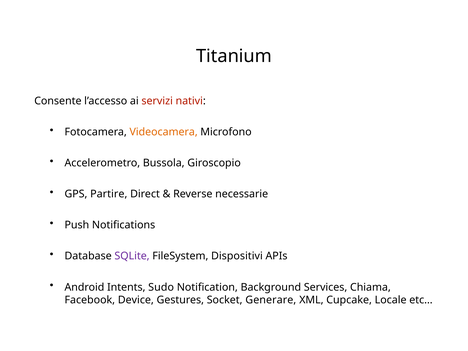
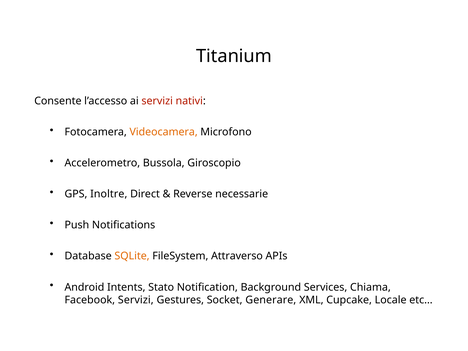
Partire: Partire -> Inoltre
SQLite colour: purple -> orange
Dispositivi: Dispositivi -> Attraverso
Sudo: Sudo -> Stato
Facebook Device: Device -> Servizi
